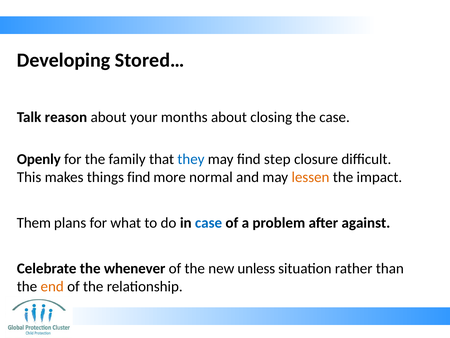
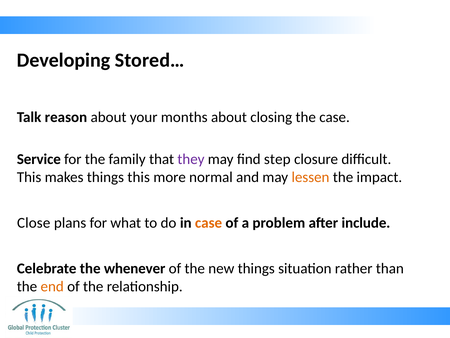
Openly: Openly -> Service
they colour: blue -> purple
things find: find -> this
Them: Them -> Close
case at (209, 222) colour: blue -> orange
against: against -> include
new unless: unless -> things
